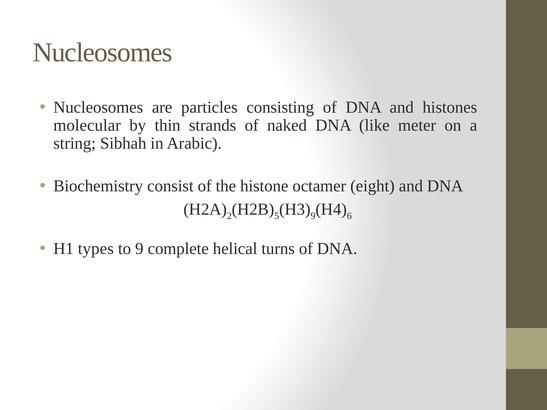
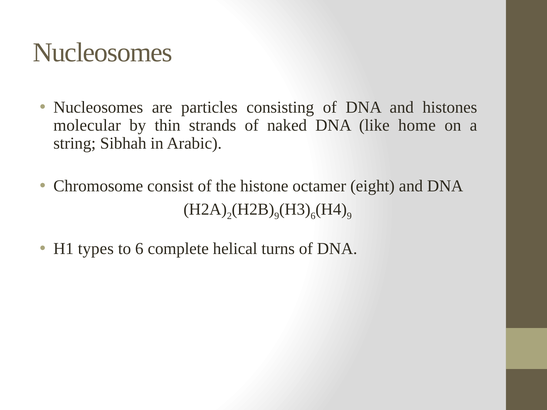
meter: meter -> home
Biochemistry: Biochemistry -> Chromosome
5 at (277, 216): 5 -> 9
9 at (313, 216): 9 -> 6
6 at (349, 216): 6 -> 9
to 9: 9 -> 6
